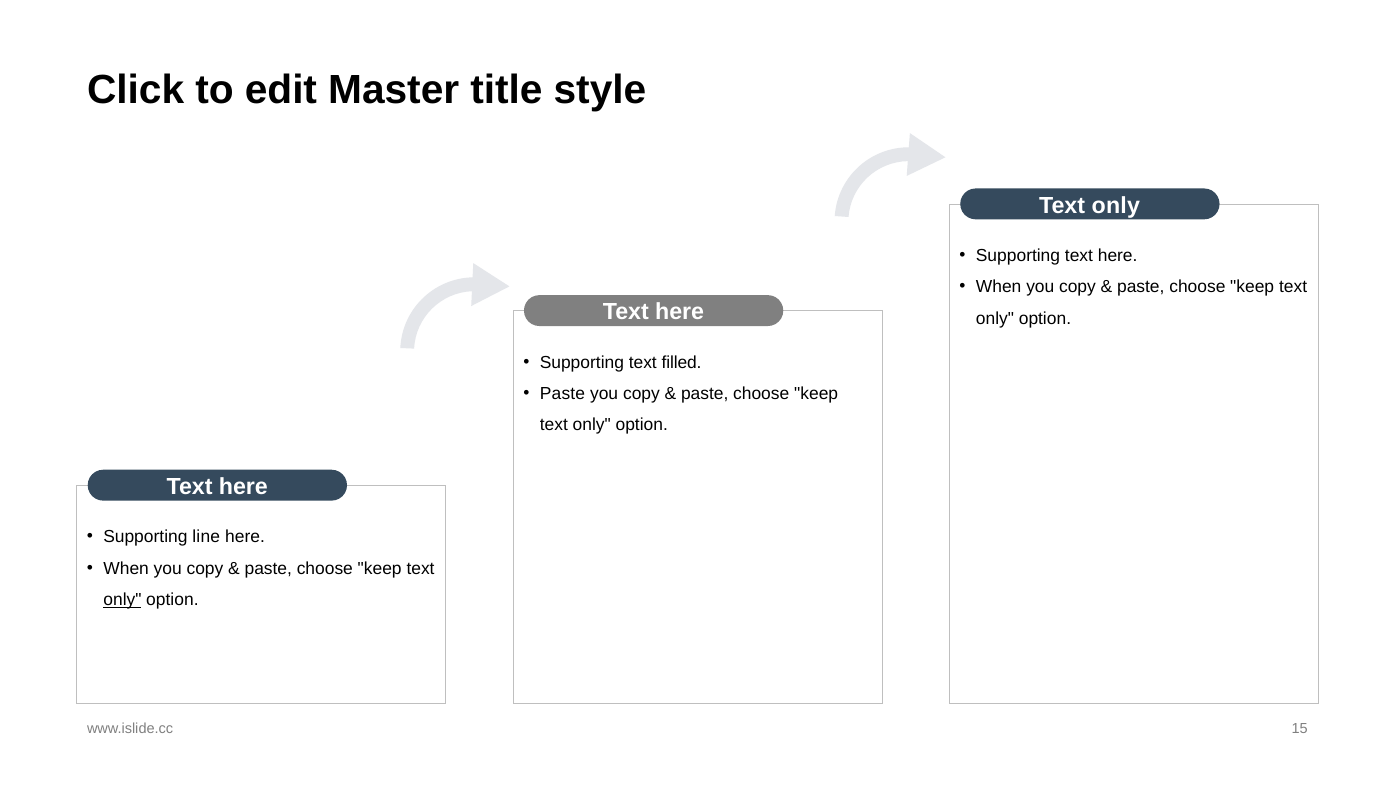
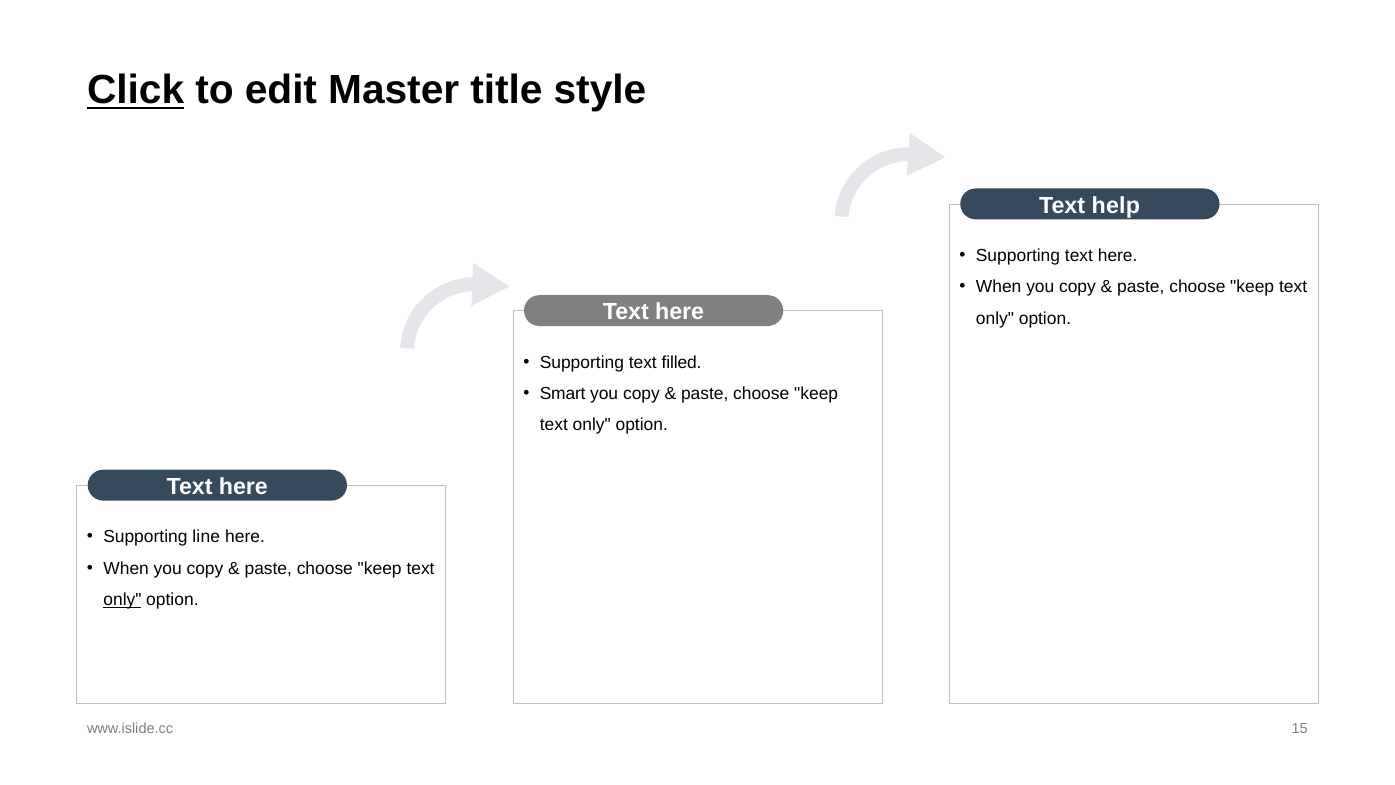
Click underline: none -> present
only at (1116, 205): only -> help
Paste at (562, 394): Paste -> Smart
